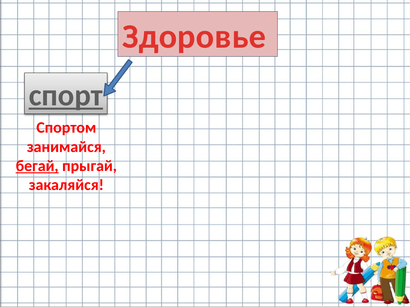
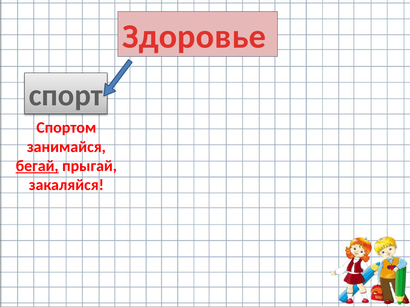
спорт underline: present -> none
